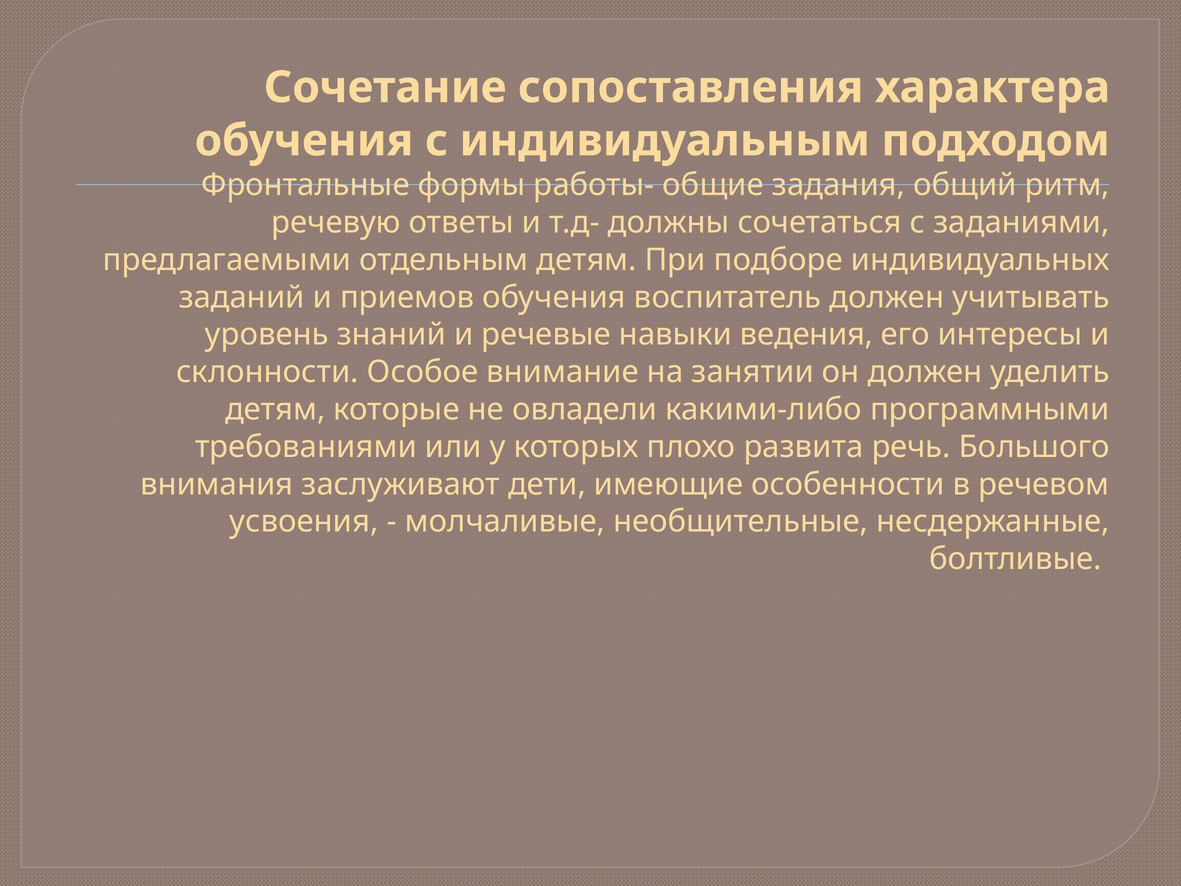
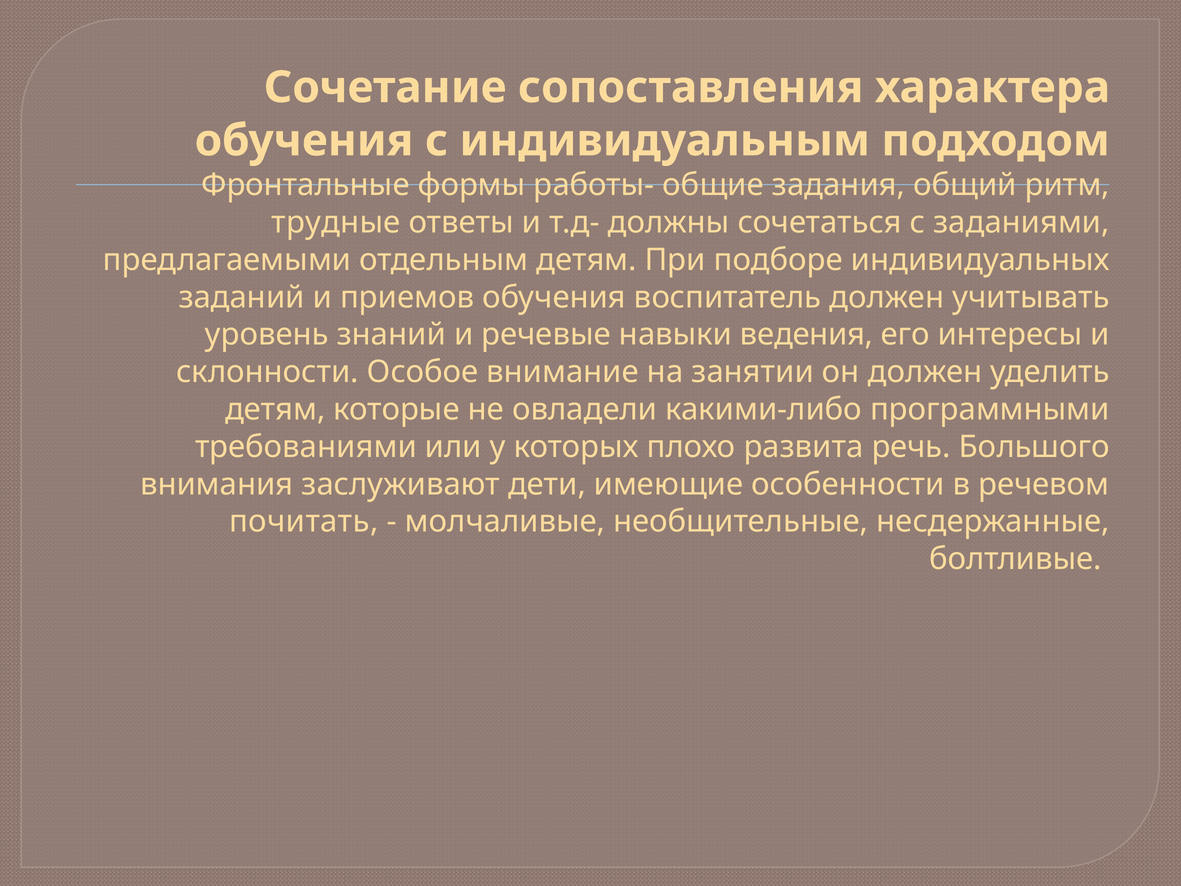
речевую: речевую -> трудные
усвоения: усвоения -> почитать
